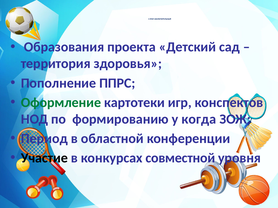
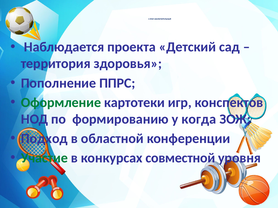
Образования: Образования -> Наблюдается
Период: Период -> Подход
Участие colour: black -> green
